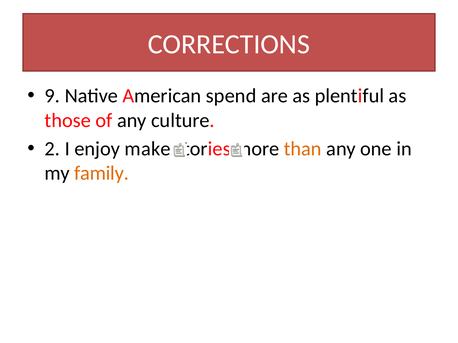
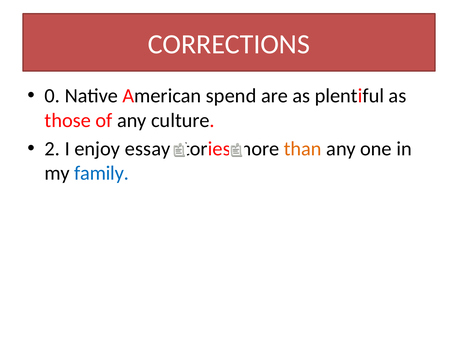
9: 9 -> 0
make: make -> essay
family colour: orange -> blue
